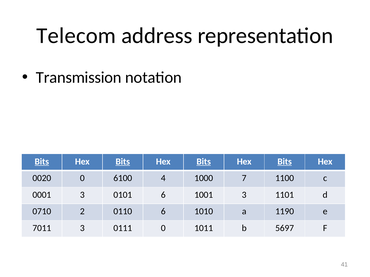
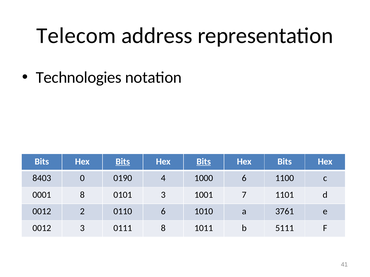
Transmission: Transmission -> Technologies
Bits at (42, 162) underline: present -> none
Bits at (285, 162) underline: present -> none
0020: 0020 -> 8403
6100: 6100 -> 0190
1000 7: 7 -> 6
0001 3: 3 -> 8
0101 6: 6 -> 3
1001 3: 3 -> 7
0710 at (42, 212): 0710 -> 0012
1190: 1190 -> 3761
7011 at (42, 228): 7011 -> 0012
0111 0: 0 -> 8
5697: 5697 -> 5111
